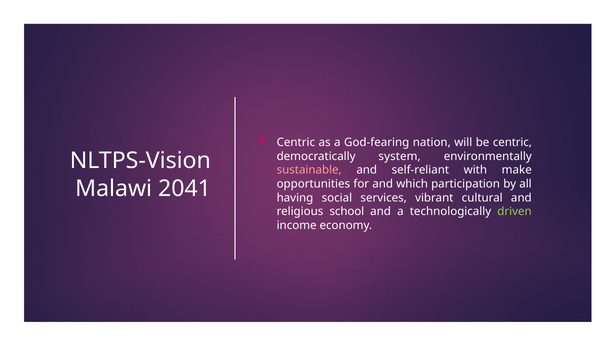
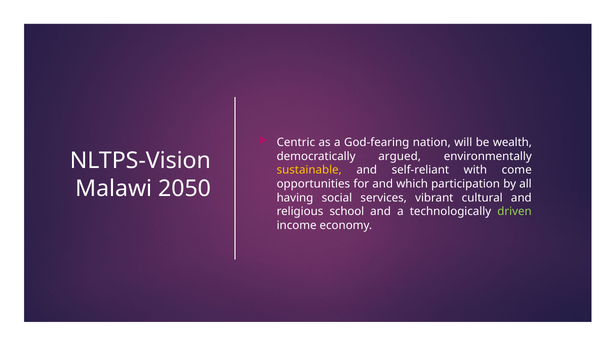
be centric: centric -> wealth
system: system -> argued
sustainable colour: pink -> yellow
make: make -> come
2041: 2041 -> 2050
